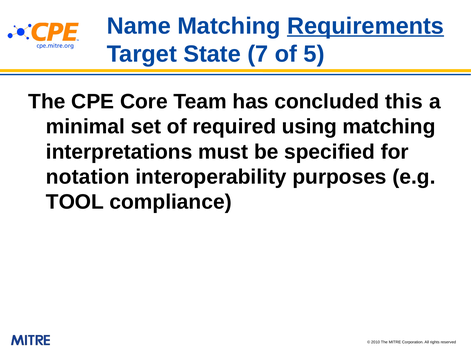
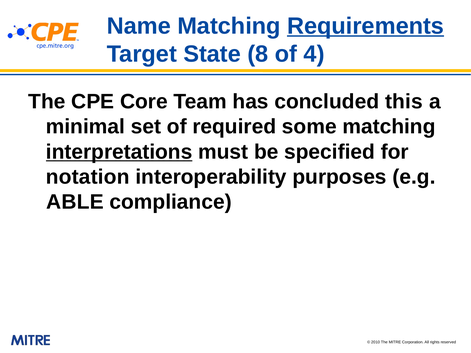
7: 7 -> 8
5: 5 -> 4
using: using -> some
interpretations underline: none -> present
TOOL: TOOL -> ABLE
